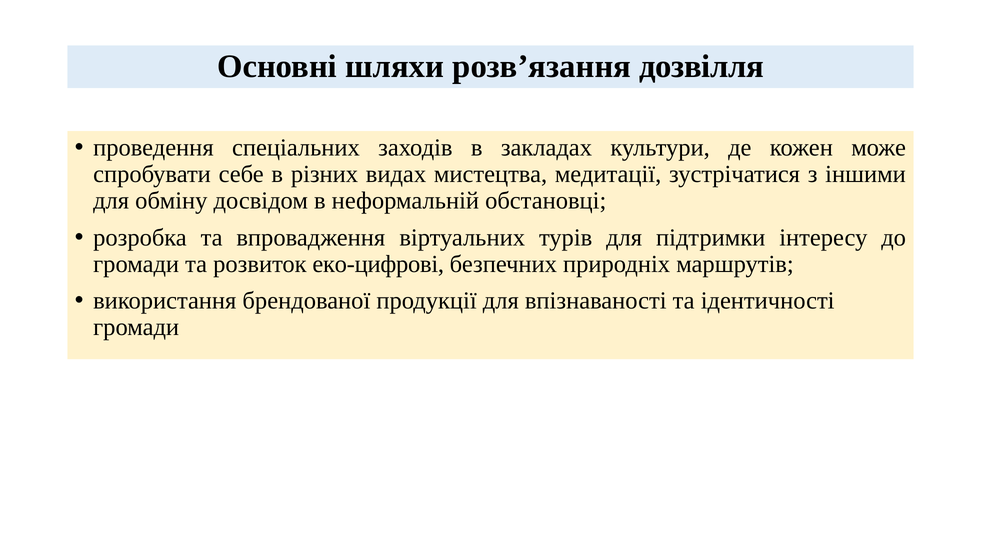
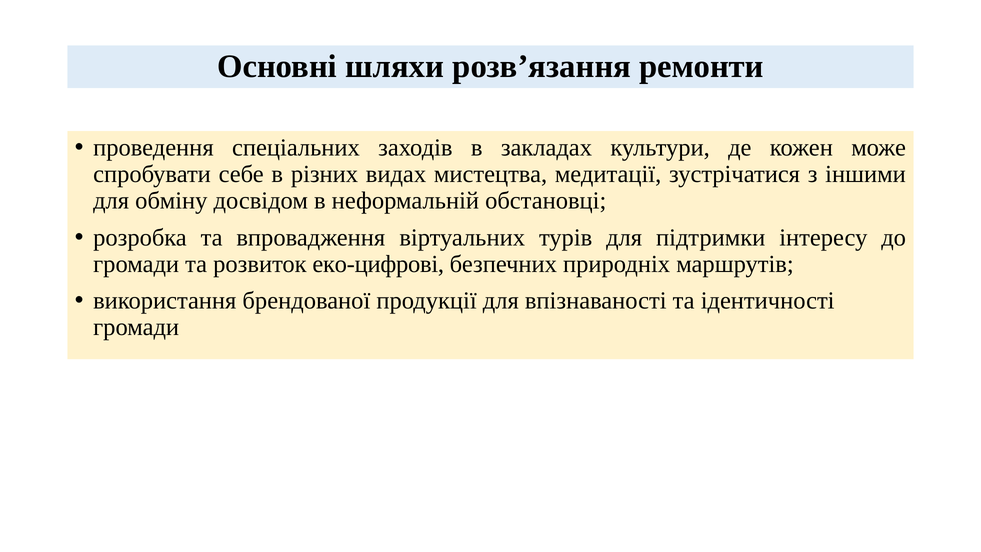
дозвілля: дозвілля -> ремонти
